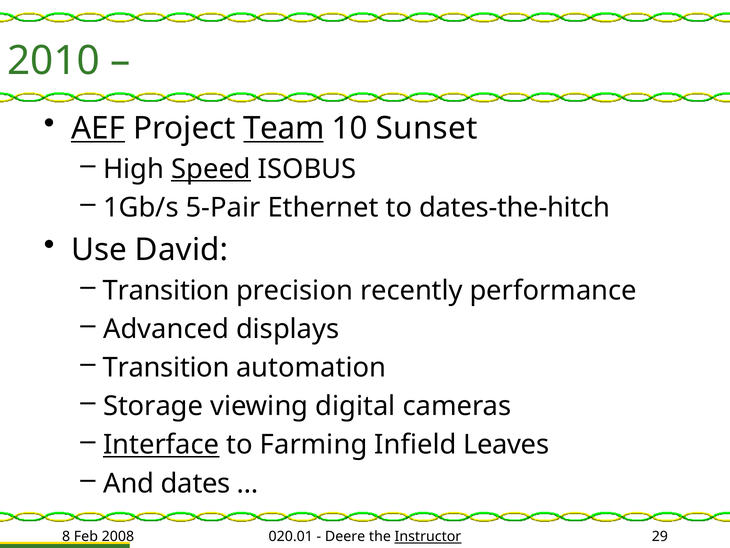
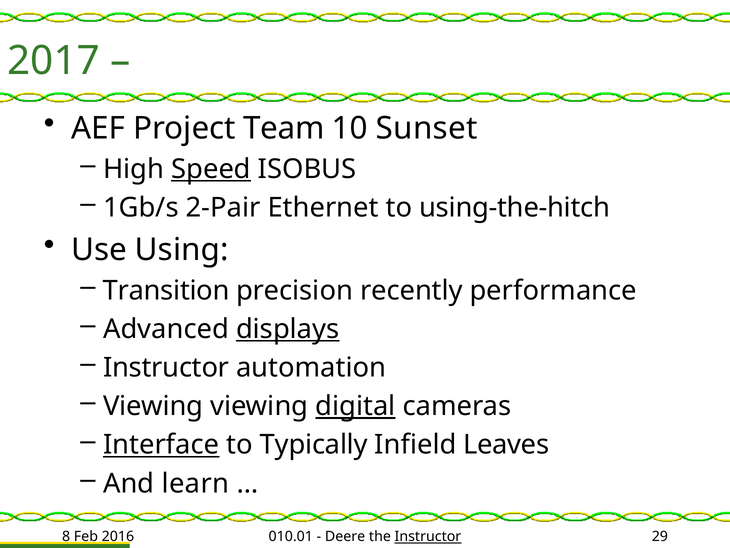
2010: 2010 -> 2017
AEF underline: present -> none
Team underline: present -> none
5-Pair: 5-Pair -> 2-Pair
dates-the-hitch: dates-the-hitch -> using-the-hitch
David: David -> Using
displays underline: none -> present
Transition at (166, 367): Transition -> Instructor
Storage at (153, 406): Storage -> Viewing
digital underline: none -> present
Farming: Farming -> Typically
dates: dates -> learn
2008: 2008 -> 2016
020.01: 020.01 -> 010.01
